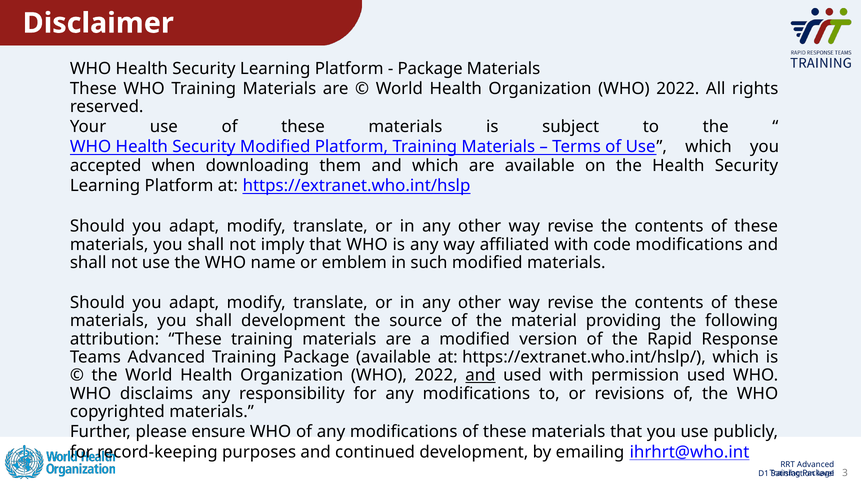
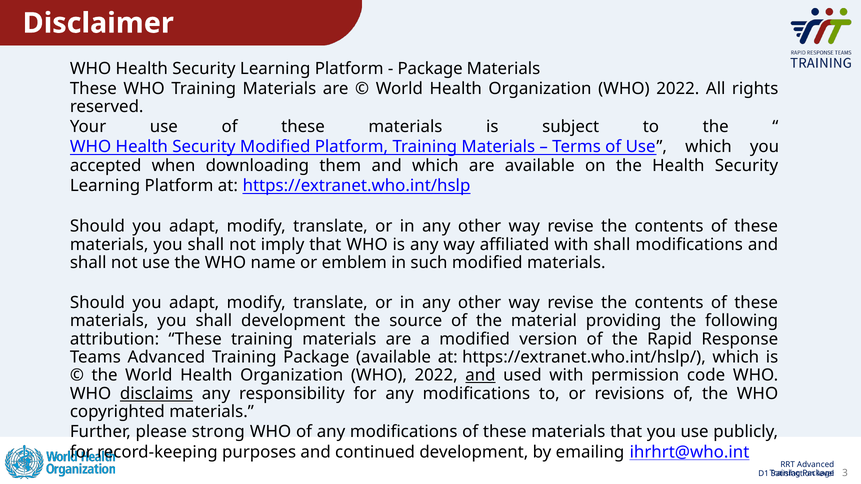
with code: code -> shall
permission used: used -> code
disclaims underline: none -> present
ensure: ensure -> strong
